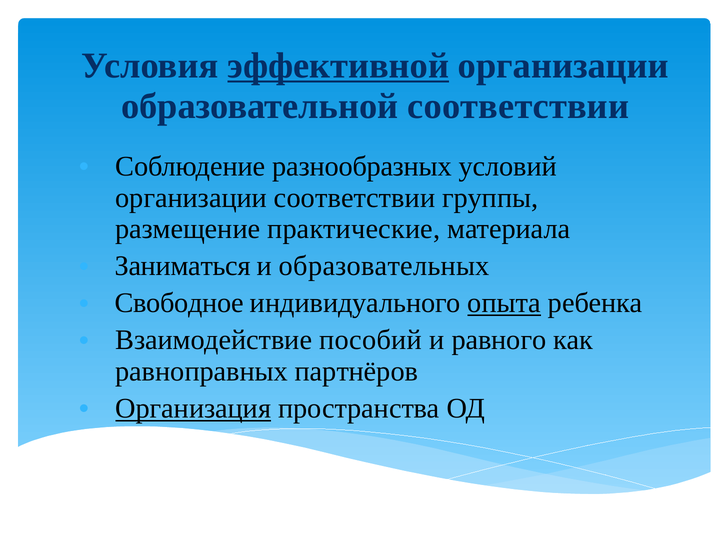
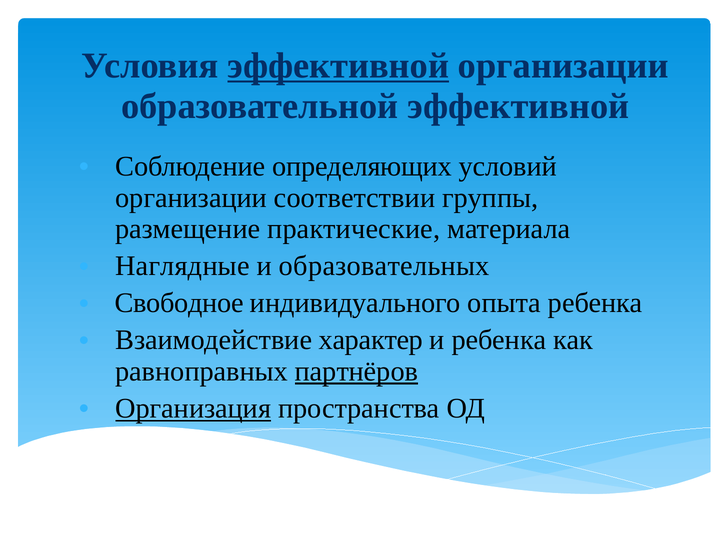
образовательной соответствии: соответствии -> эффективной
разнообразных: разнообразных -> определяющих
Заниматься: Заниматься -> Наглядные
опыта underline: present -> none
пособий: пособий -> характер
и равного: равного -> ребенка
партнёров underline: none -> present
